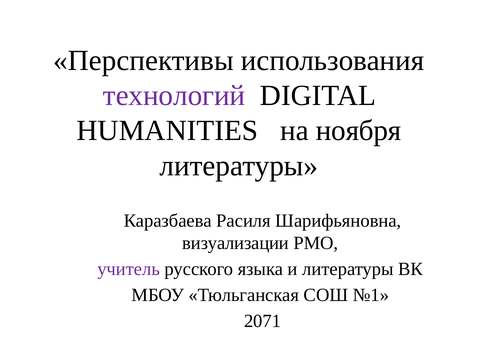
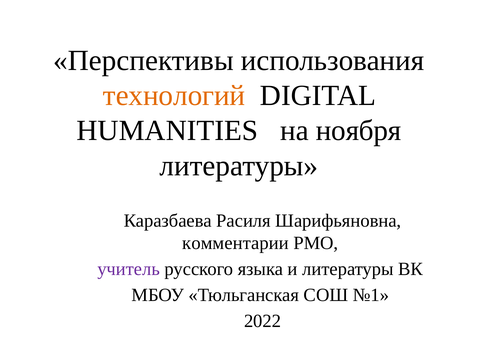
технологий colour: purple -> orange
визуализации: визуализации -> комментарии
2071: 2071 -> 2022
